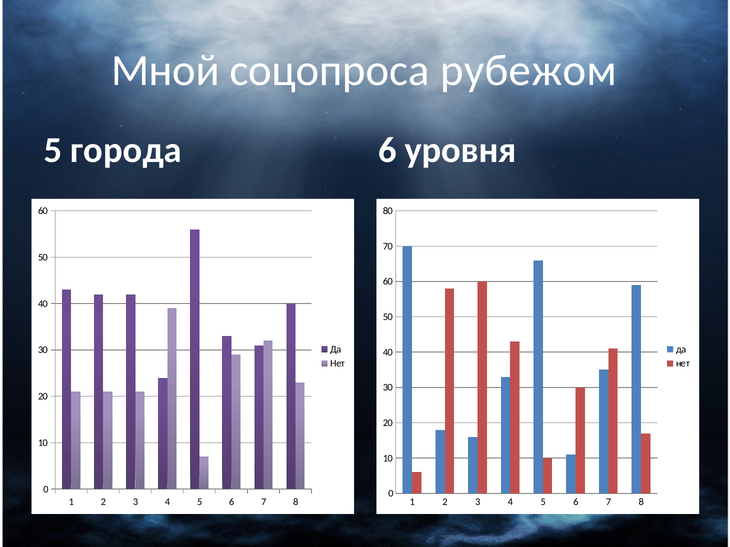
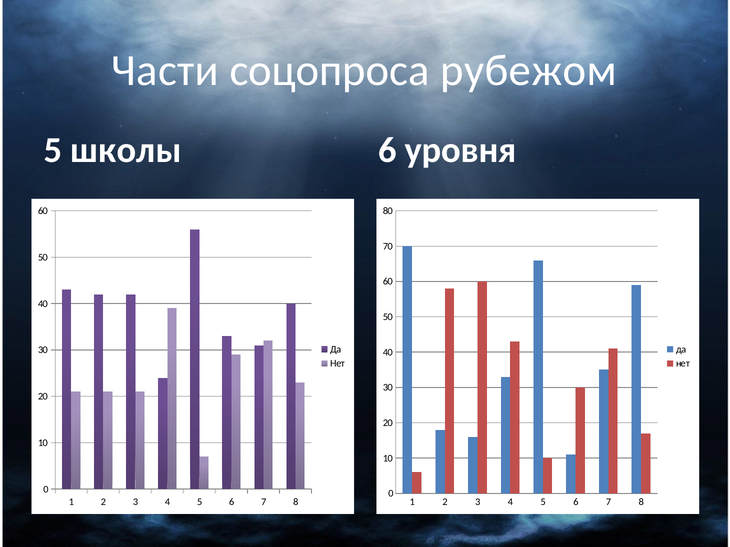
Мной: Мной -> Части
города: города -> школы
